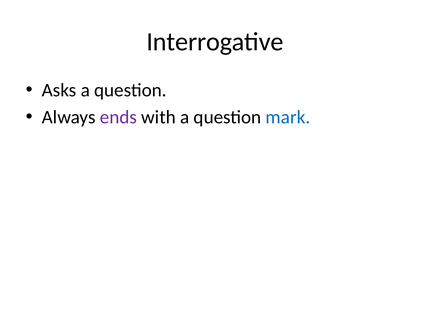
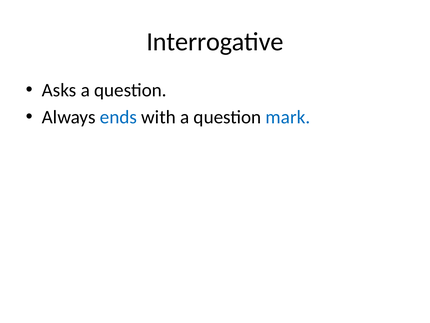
ends colour: purple -> blue
